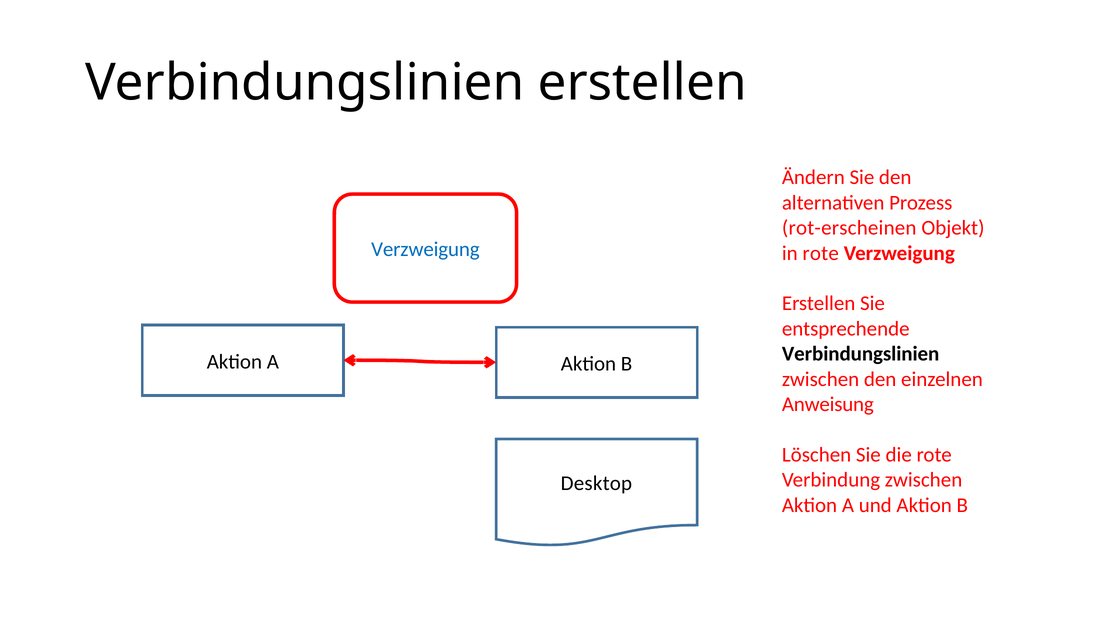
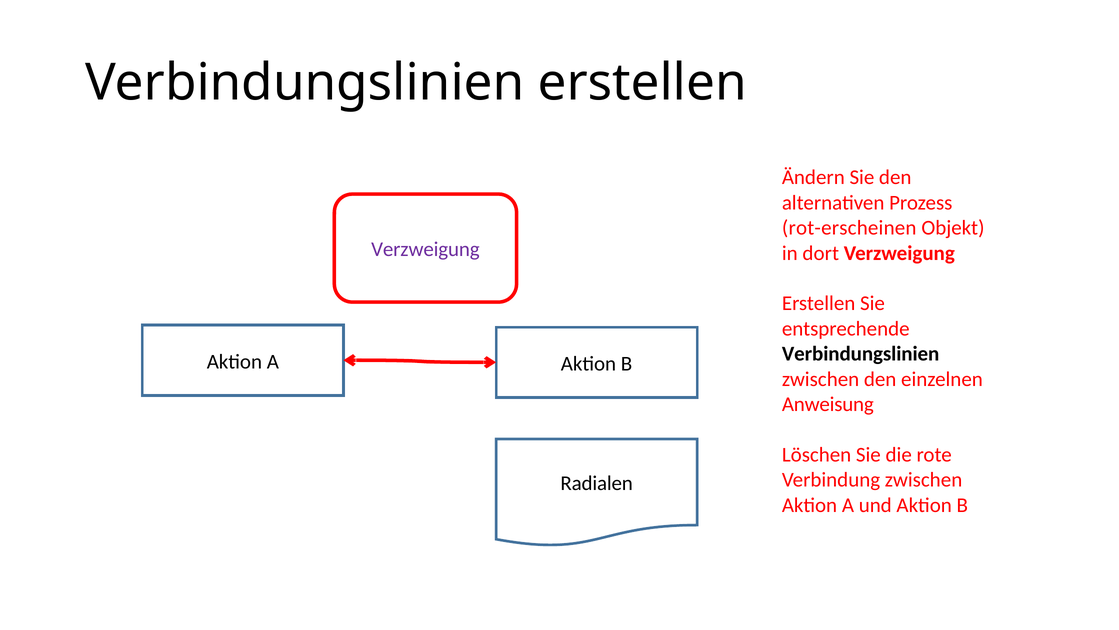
Verzweigung at (425, 249) colour: blue -> purple
in rote: rote -> dort
Desktop: Desktop -> Radialen
